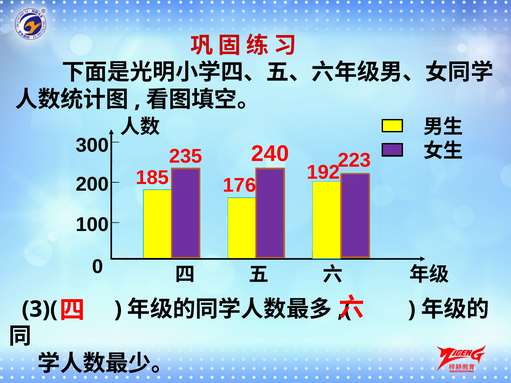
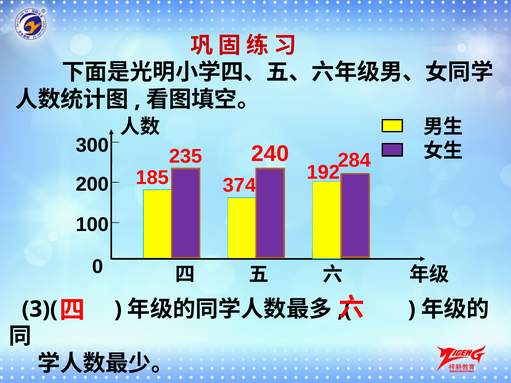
223: 223 -> 284
176: 176 -> 374
